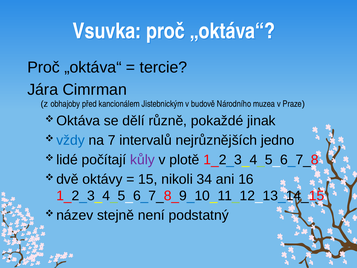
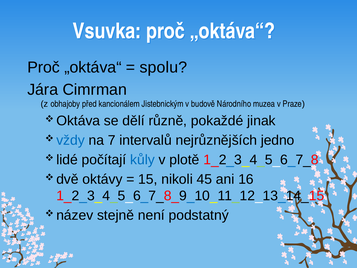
tercie: tercie -> spolu
kůly colour: purple -> blue
34: 34 -> 45
